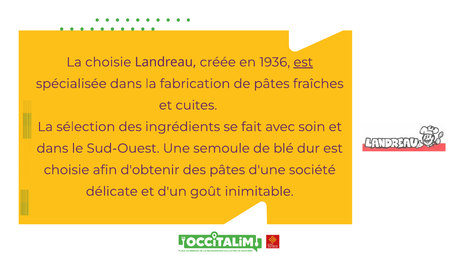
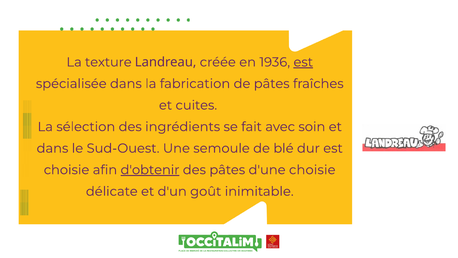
La choisie: choisie -> texture
d'obtenir underline: none -> present
d'une société: société -> choisie
